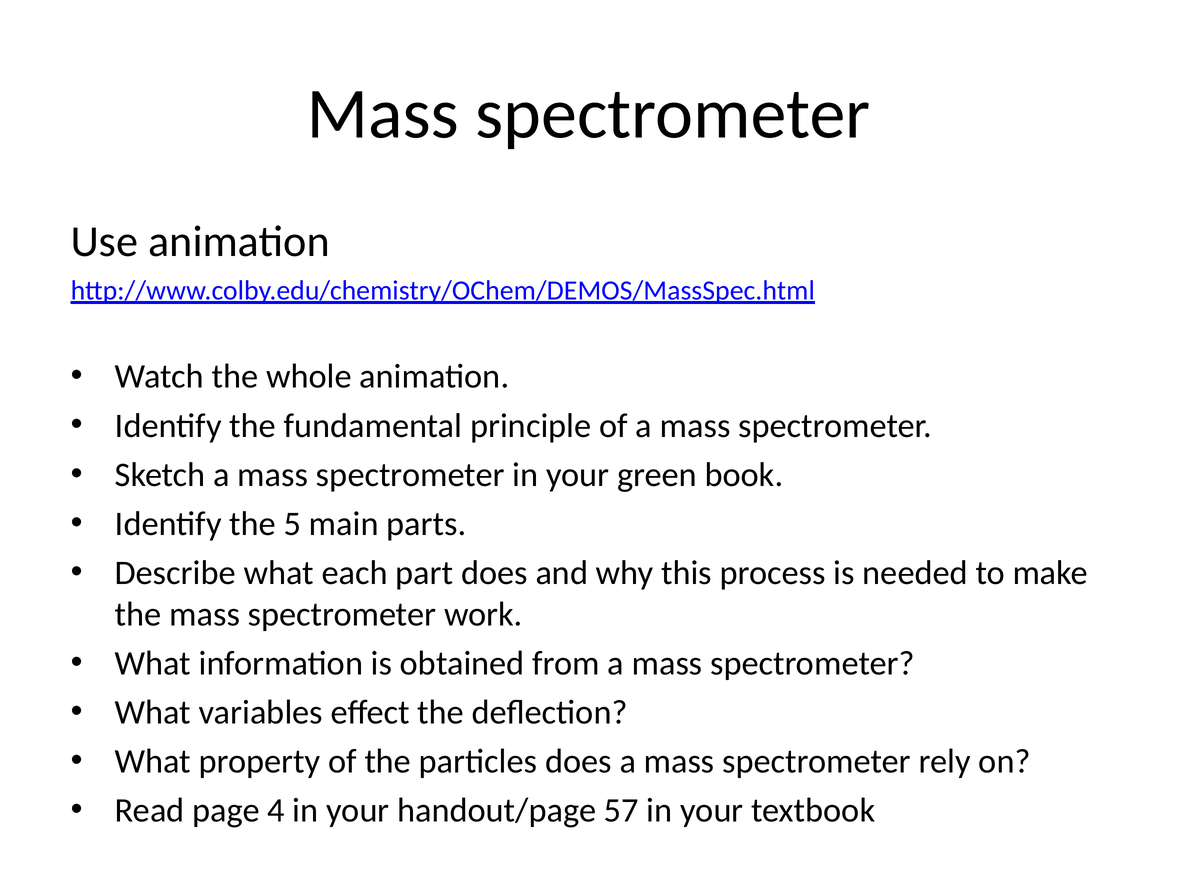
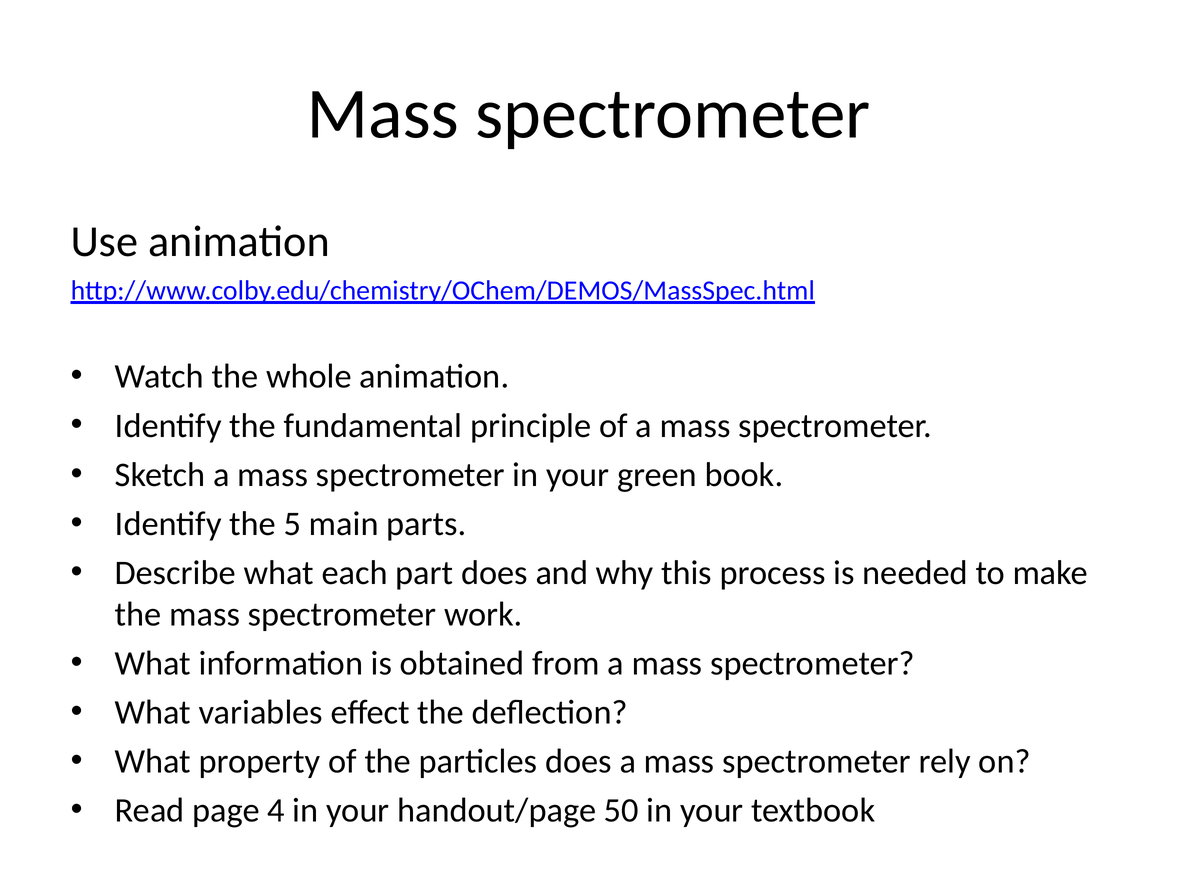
57: 57 -> 50
